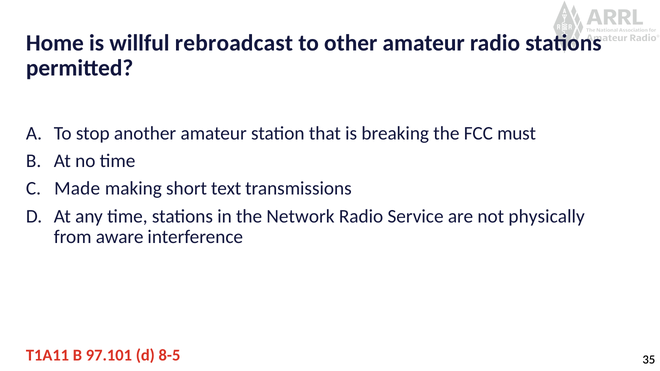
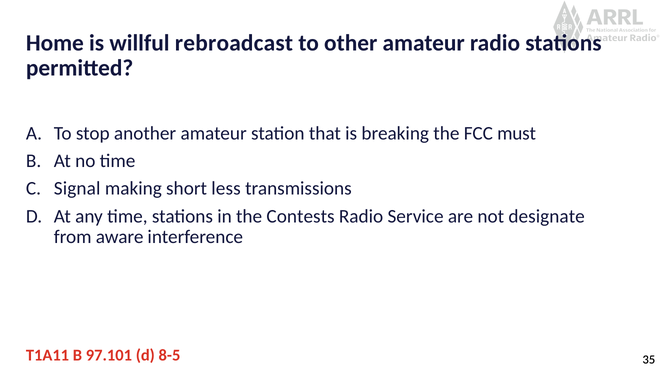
Made: Made -> Signal
text: text -> less
Network: Network -> Contests
physically: physically -> designate
